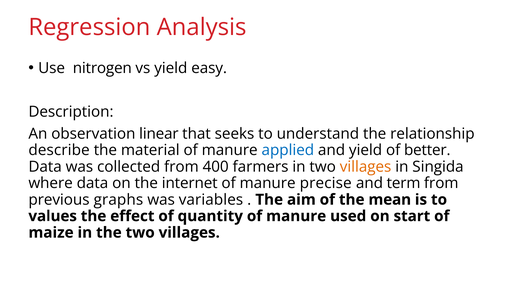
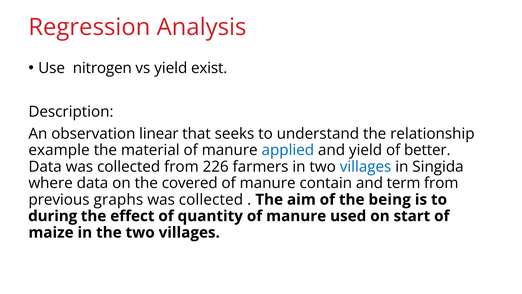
easy: easy -> exist
describe: describe -> example
400: 400 -> 226
villages at (366, 166) colour: orange -> blue
internet: internet -> covered
precise: precise -> contain
variables at (211, 199): variables -> collected
mean: mean -> being
values: values -> during
